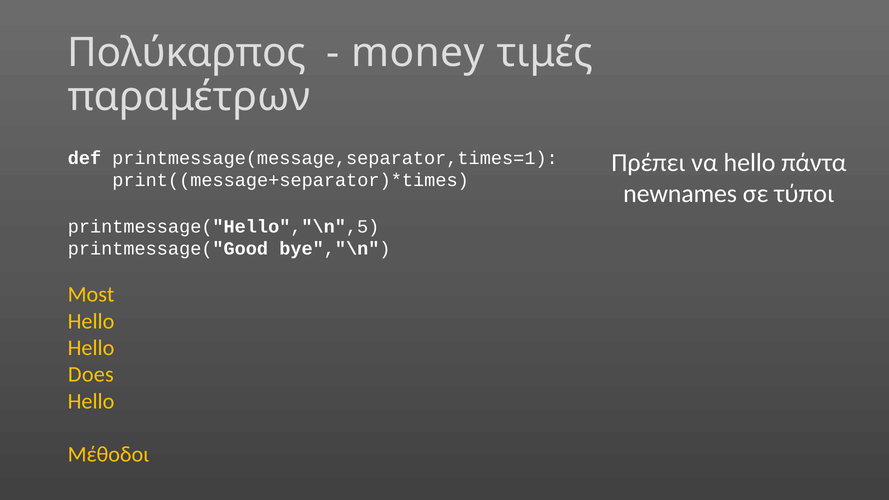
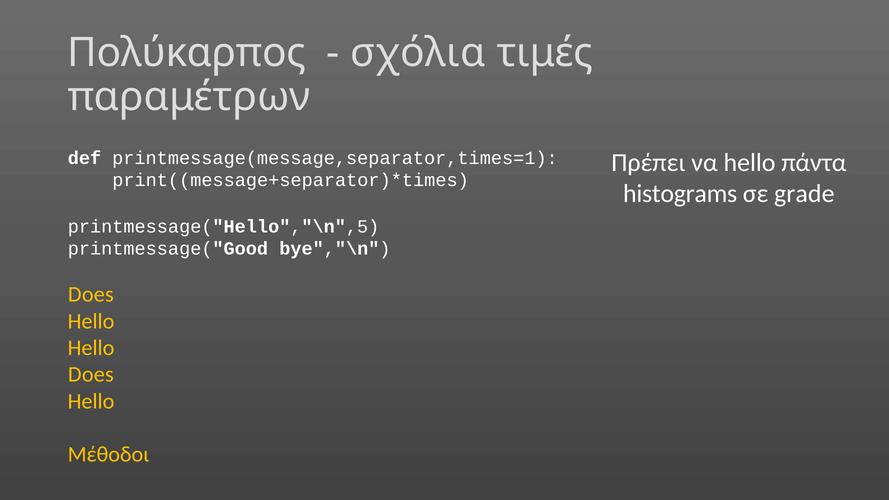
money: money -> σχόλια
newnames: newnames -> histograms
τύποι: τύποι -> grade
Most at (91, 295): Most -> Does
